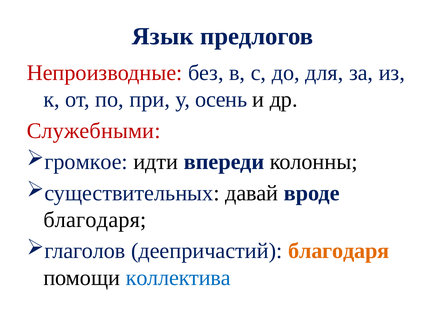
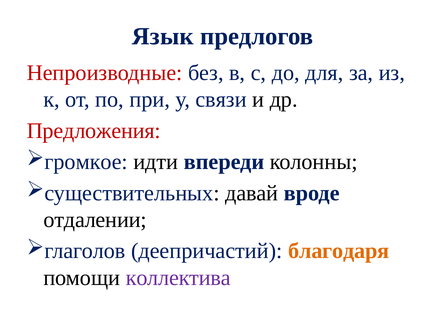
осень: осень -> связи
Служебными: Служебными -> Предложения
благодаря at (95, 220): благодаря -> отдалении
коллектива colour: blue -> purple
